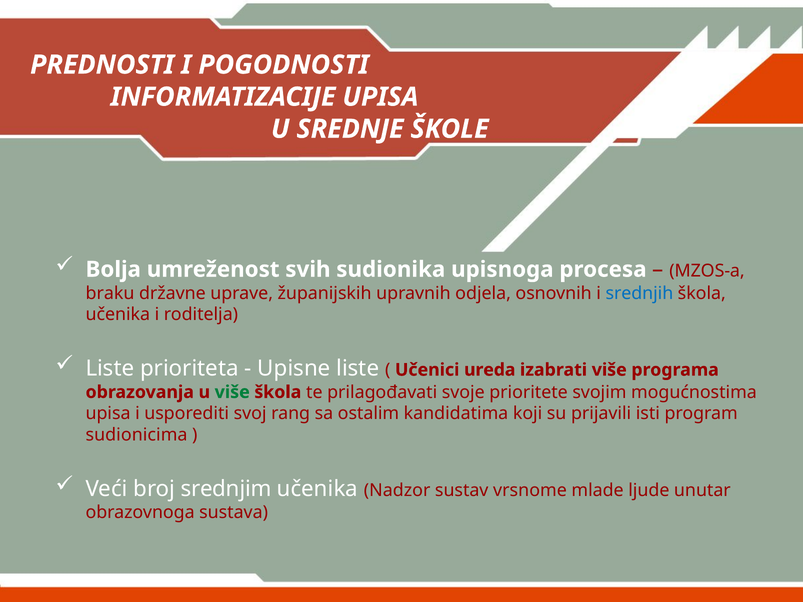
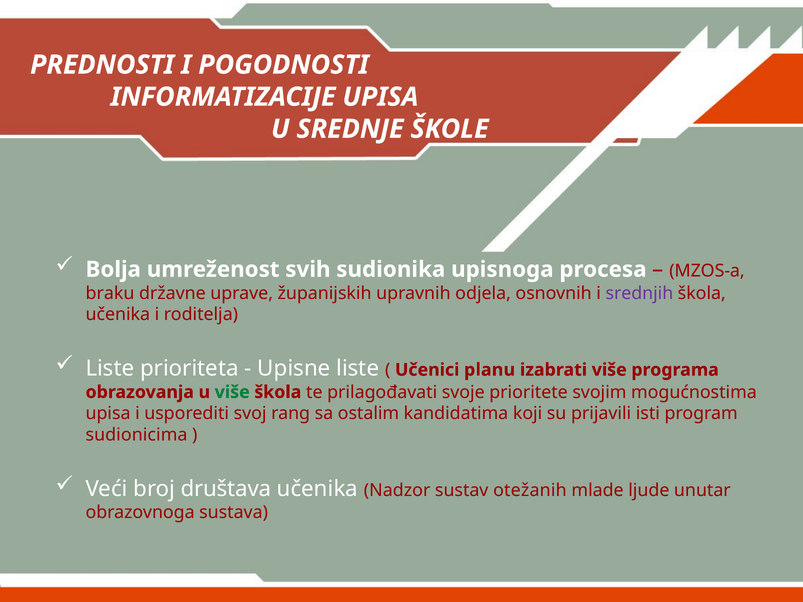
srednjih colour: blue -> purple
ureda: ureda -> planu
srednjim: srednjim -> društava
vrsnome: vrsnome -> otežanih
